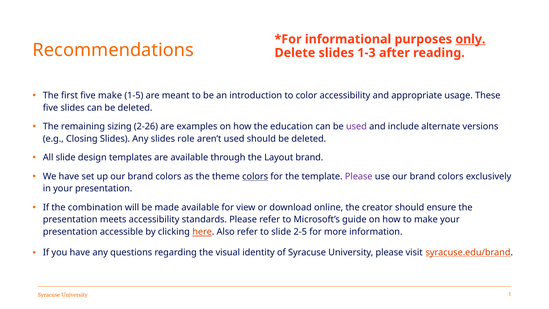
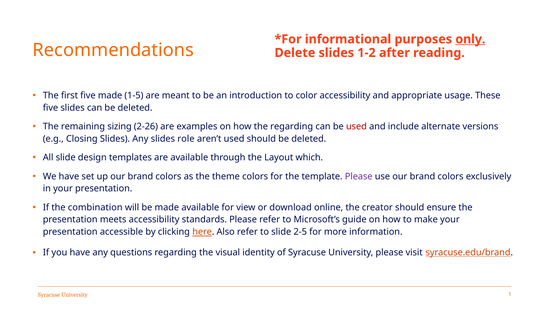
1-3: 1-3 -> 1-2
five make: make -> made
the education: education -> regarding
used at (356, 127) colour: purple -> red
Layout brand: brand -> which
colors at (255, 176) underline: present -> none
